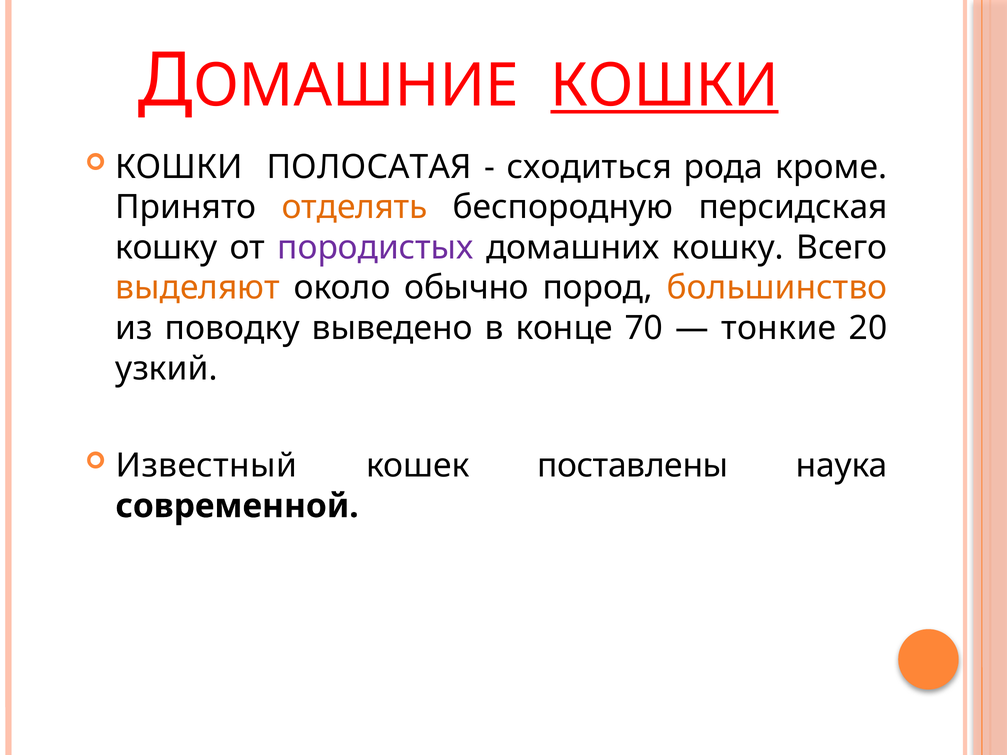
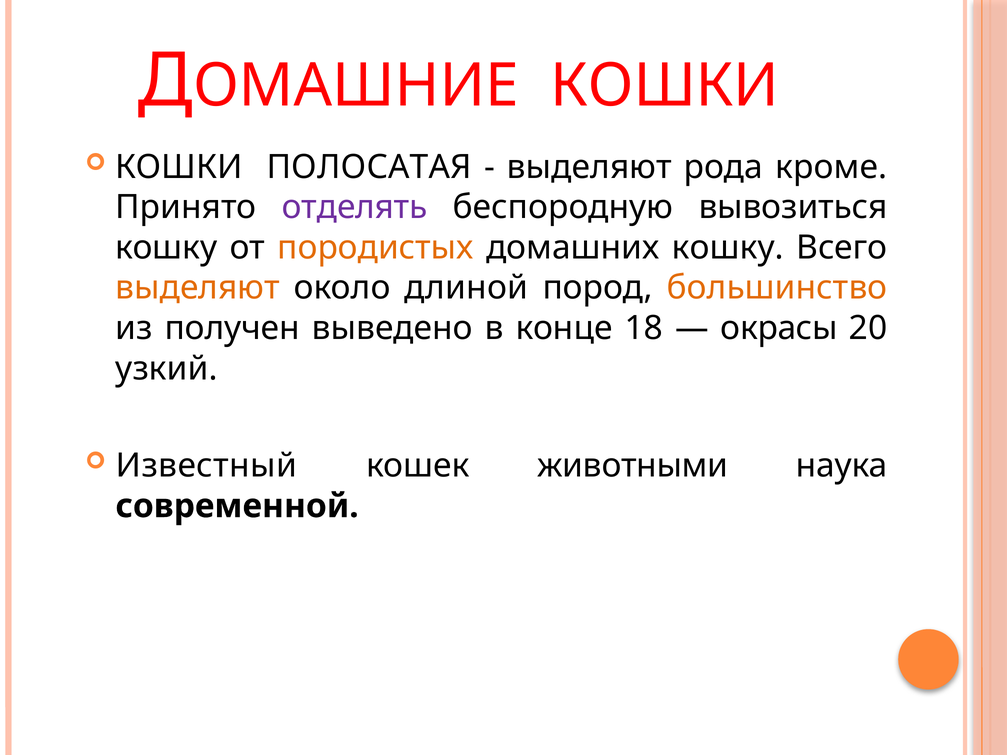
КОШКИ at (665, 86) underline: present -> none
сходиться at (589, 167): сходиться -> выделяют
отделять colour: orange -> purple
персидская: персидская -> вывозиться
породистых colour: purple -> orange
обычно: обычно -> длиной
поводку: поводку -> получен
70: 70 -> 18
тонкие: тонкие -> окрасы
поставлены: поставлены -> животными
